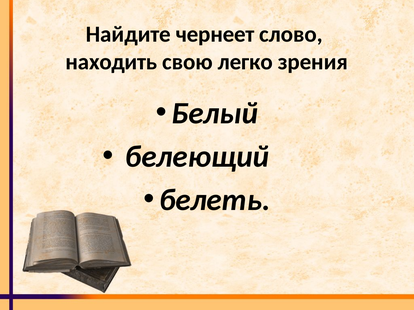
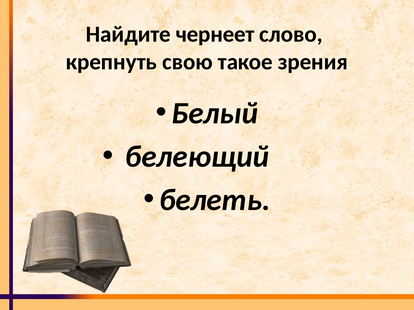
находить: находить -> крепнуть
легко: легко -> такое
